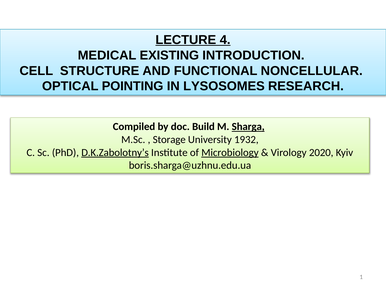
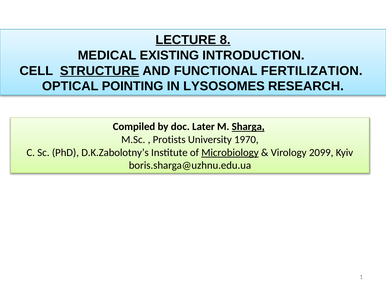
4: 4 -> 8
STRUCTURE underline: none -> present
NONCELLULAR: NONCELLULAR -> FERTILIZATION
Build: Build -> Later
Storage: Storage -> Protists
1932: 1932 -> 1970
D.K.Zabolotny’s underline: present -> none
2020: 2020 -> 2099
